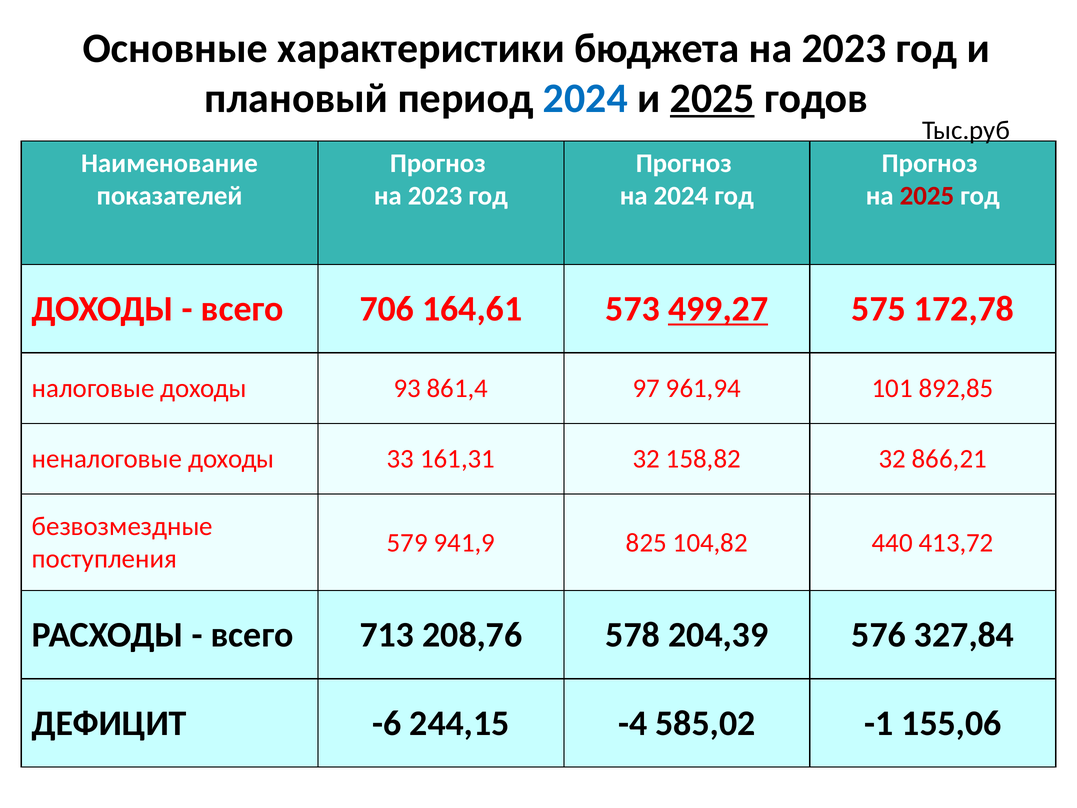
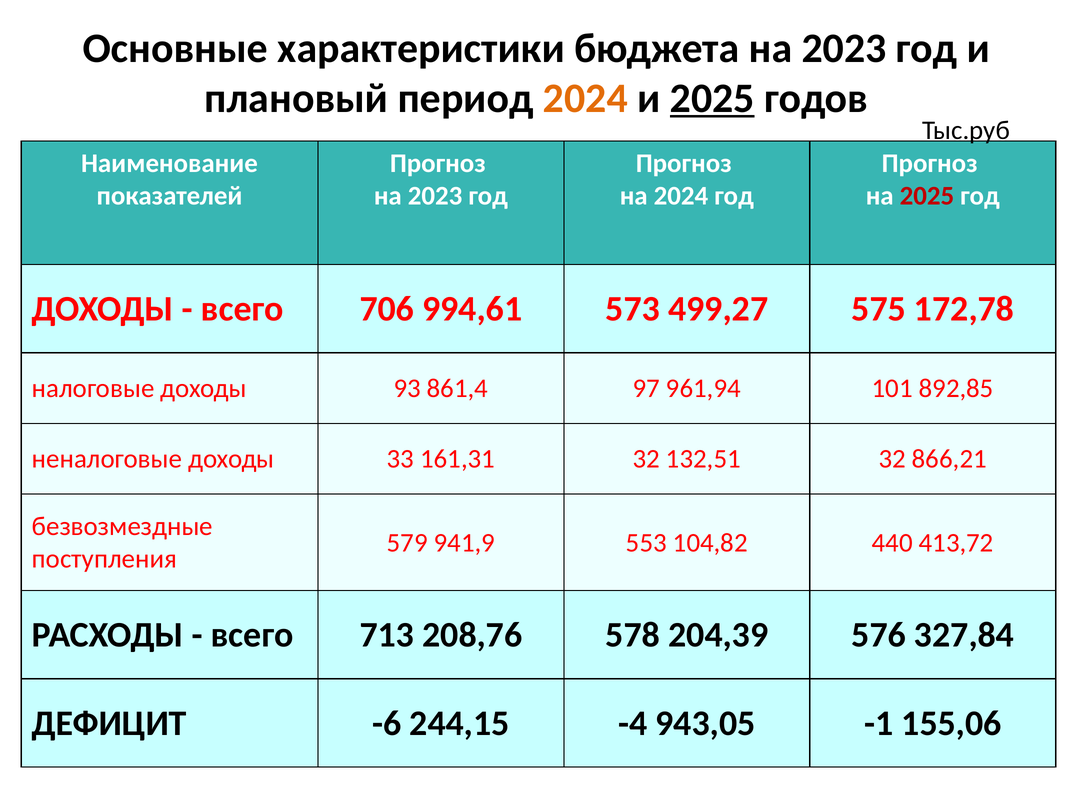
2024 at (585, 98) colour: blue -> orange
164,61: 164,61 -> 994,61
499,27 underline: present -> none
158,82: 158,82 -> 132,51
825: 825 -> 553
585,02: 585,02 -> 943,05
